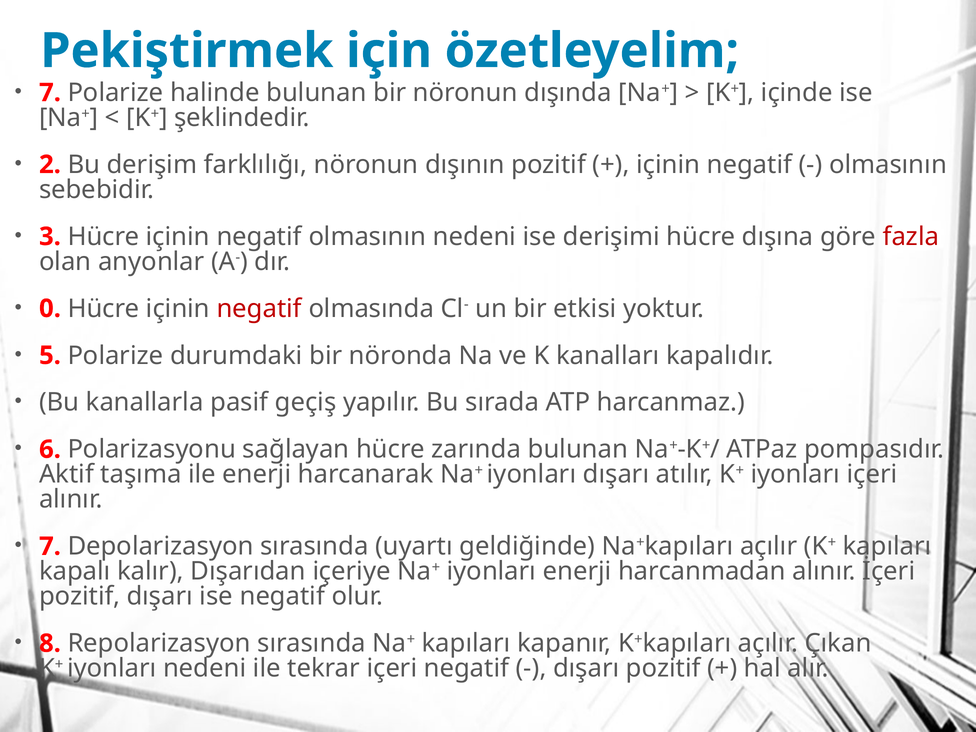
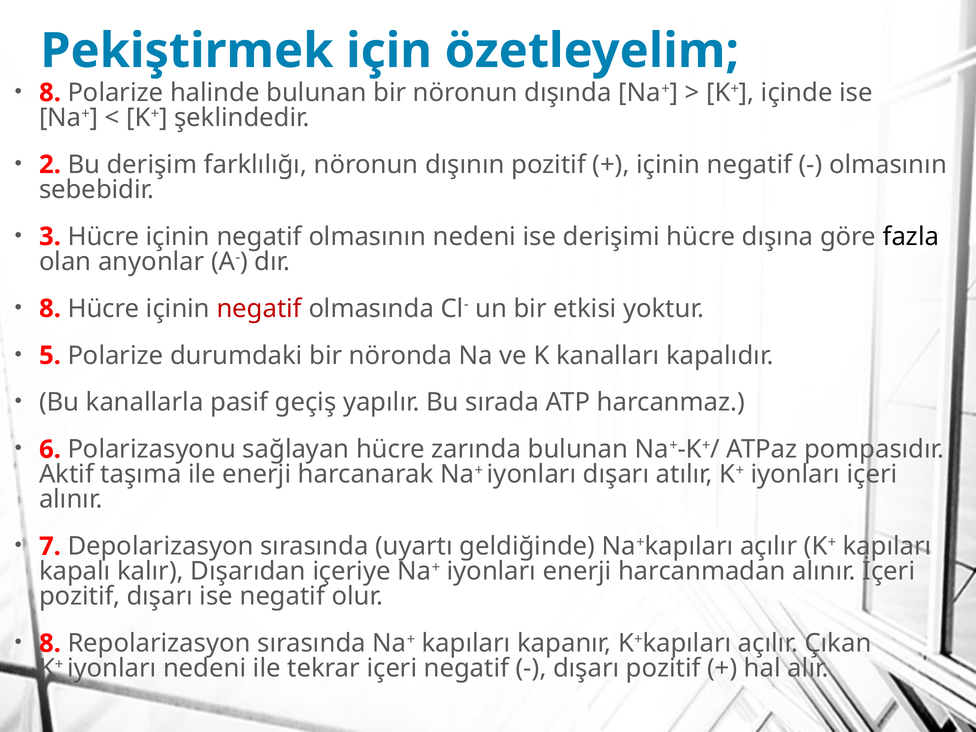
7 at (50, 93): 7 -> 8
fazla colour: red -> black
0 at (50, 309): 0 -> 8
